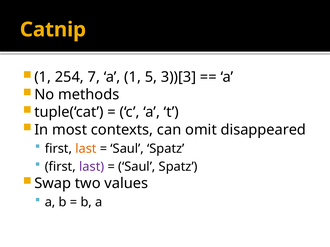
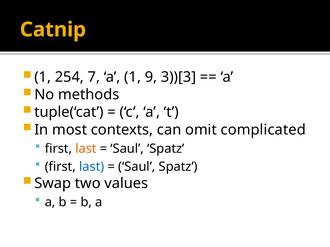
5: 5 -> 9
disappeared: disappeared -> complicated
last at (92, 167) colour: purple -> blue
